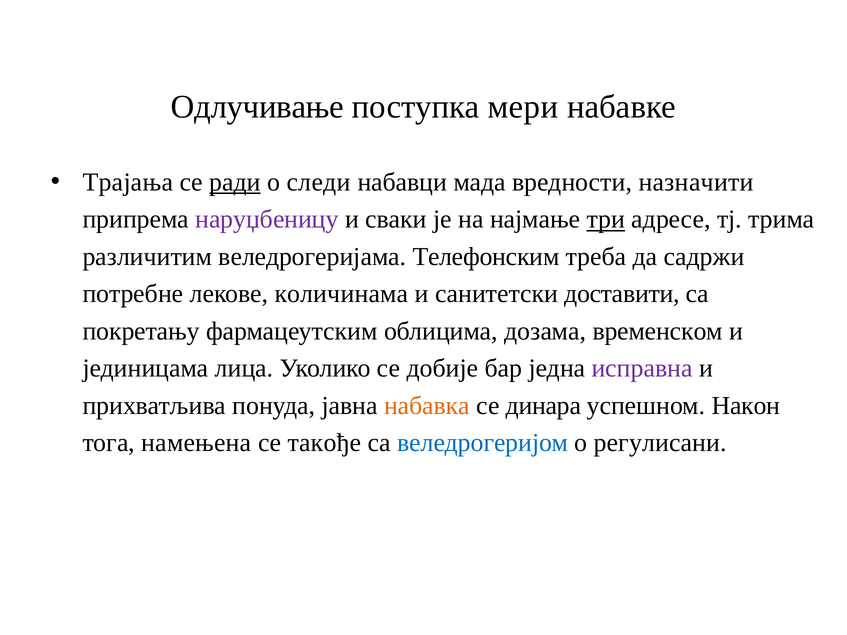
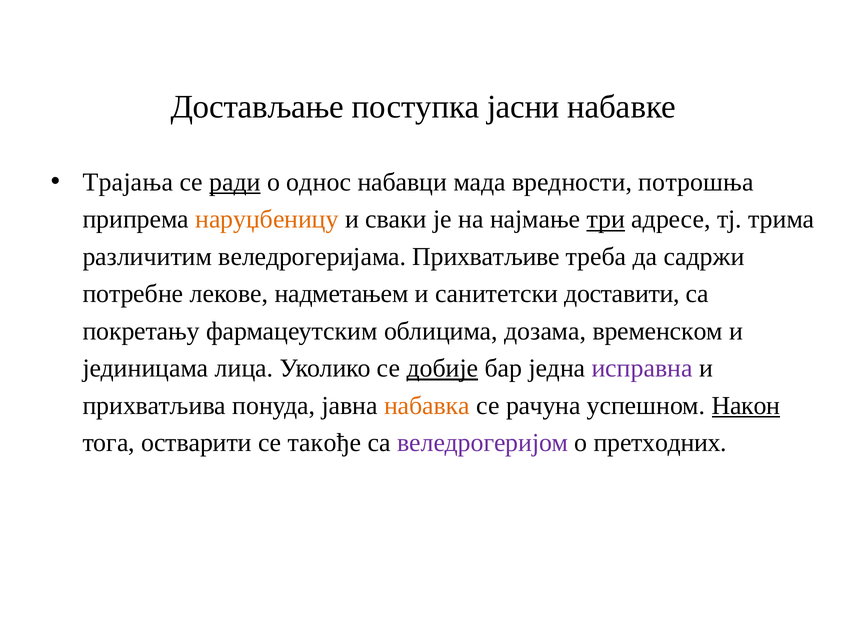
Одлучивање: Одлучивање -> Достављање
мери: мери -> јасни
следи: следи -> однос
назначити: назначити -> потрошња
наруџбеницу colour: purple -> orange
Телефонским: Телефонским -> Прихватљиве
количинама: количинама -> надметањем
добије underline: none -> present
динара: динара -> рачуна
Након underline: none -> present
намењена: намењена -> остварити
веледрогеријом colour: blue -> purple
регулисани: регулисани -> претходних
